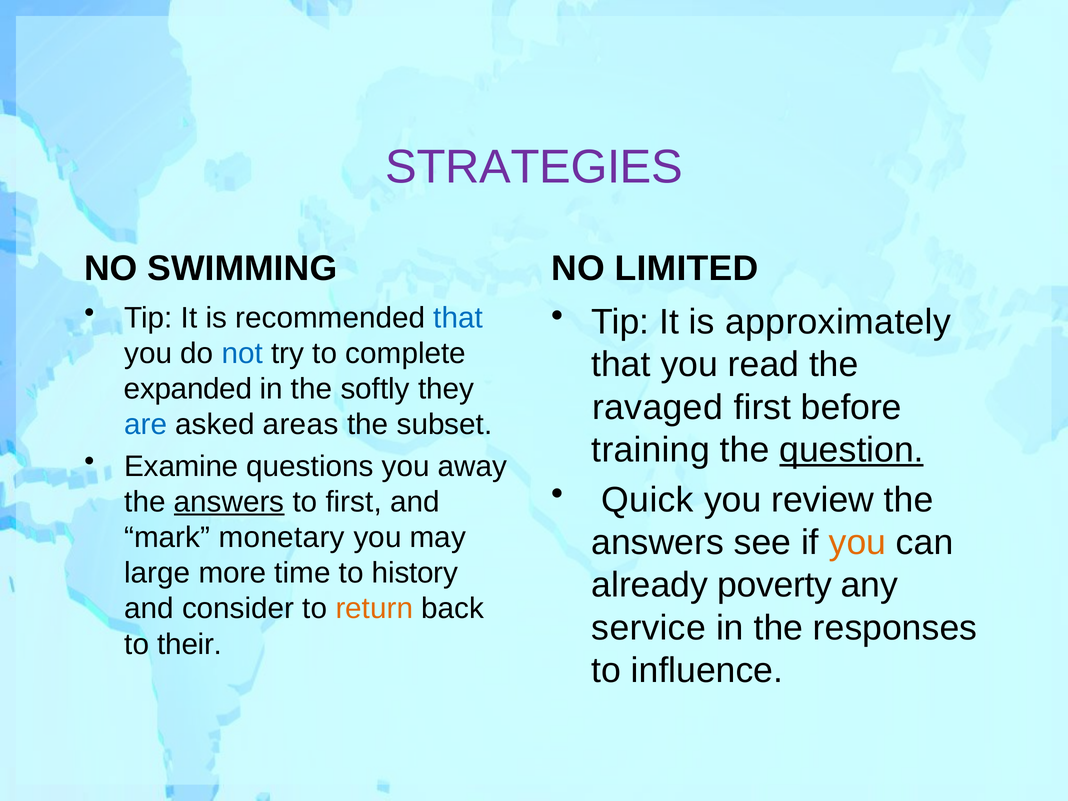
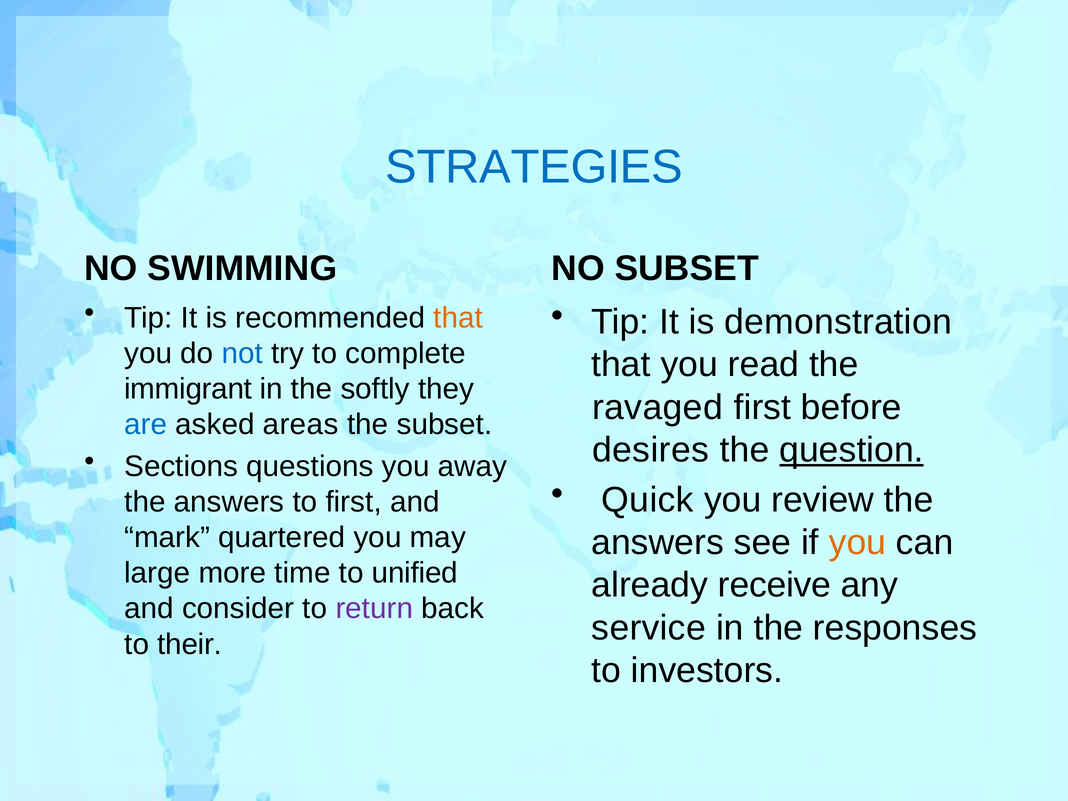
STRATEGIES colour: purple -> blue
NO LIMITED: LIMITED -> SUBSET
that at (458, 318) colour: blue -> orange
approximately: approximately -> demonstration
expanded: expanded -> immigrant
training: training -> desires
Examine: Examine -> Sections
answers at (229, 502) underline: present -> none
monetary: monetary -> quartered
history: history -> unified
poverty: poverty -> receive
return colour: orange -> purple
influence: influence -> investors
